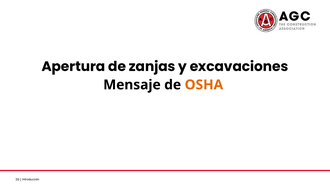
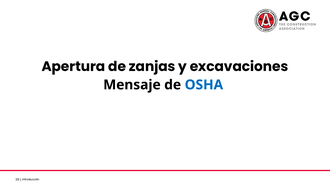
OSHA colour: orange -> blue
